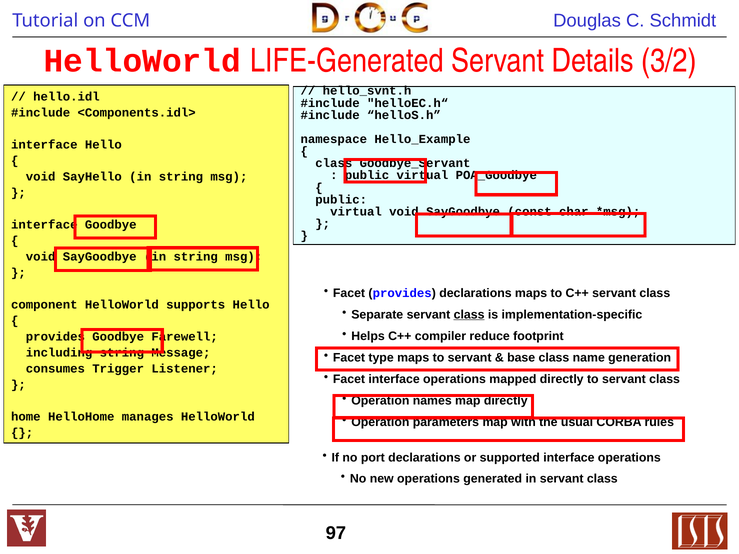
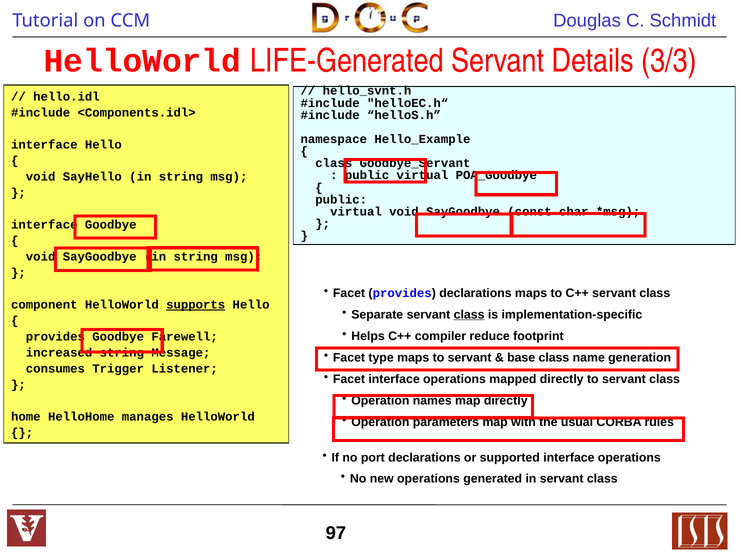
3/2: 3/2 -> 3/3
supports underline: none -> present
including: including -> increased
